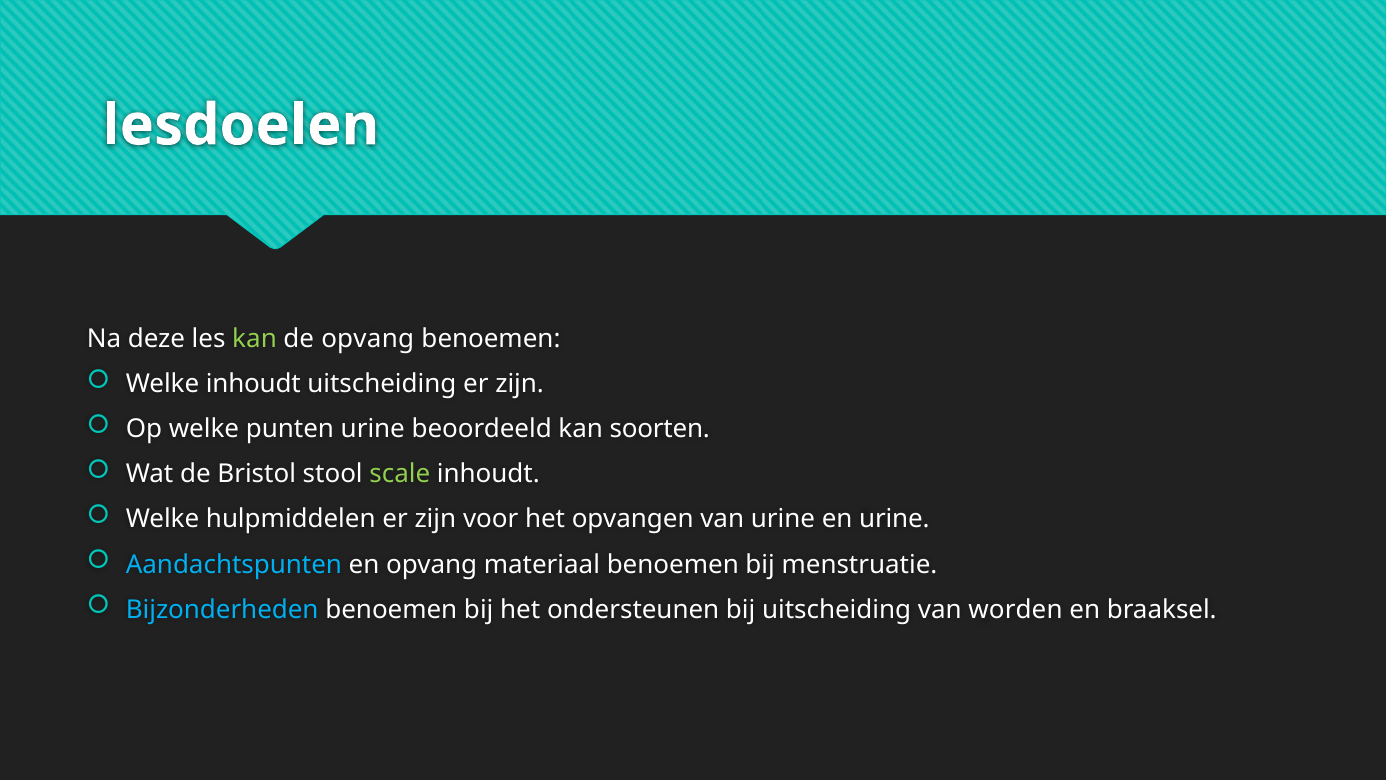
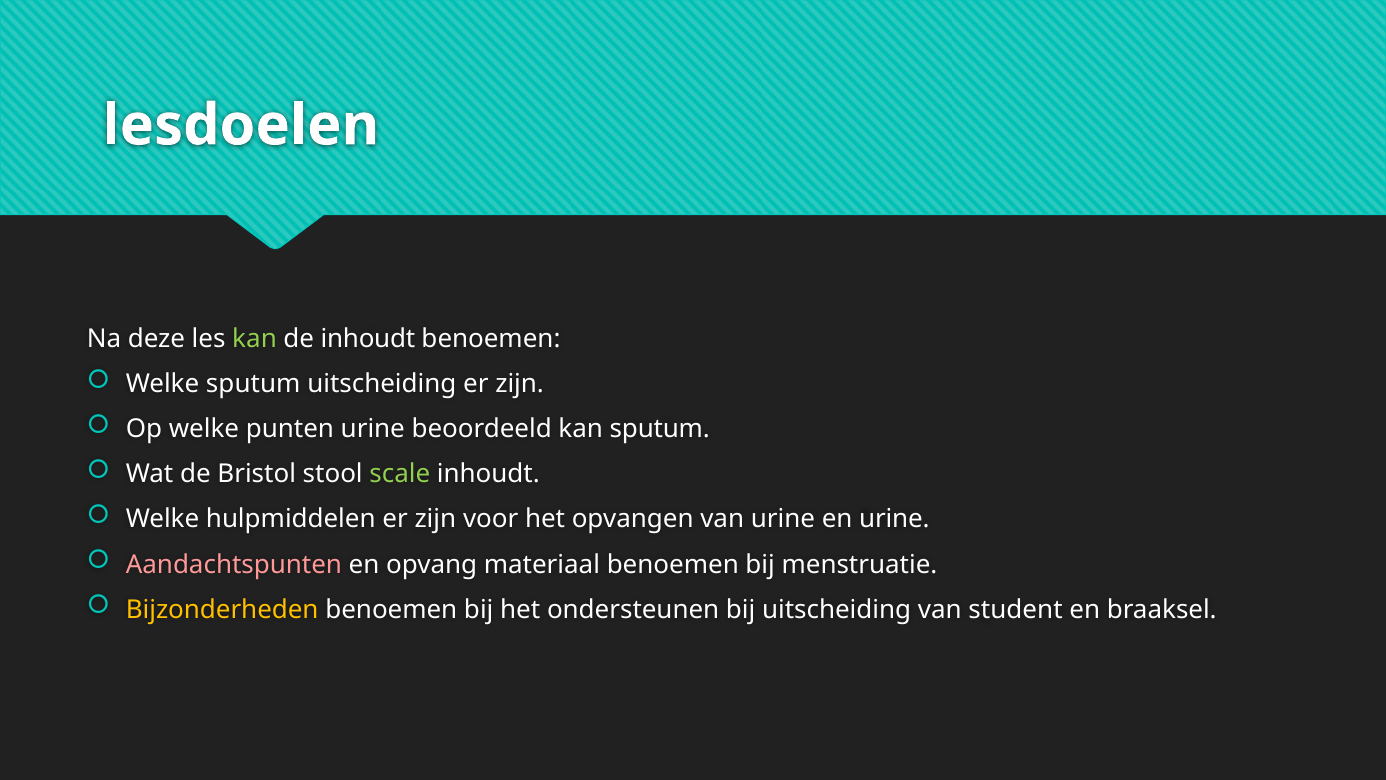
de opvang: opvang -> inhoudt
Welke inhoudt: inhoudt -> sputum
kan soorten: soorten -> sputum
Aandachtspunten colour: light blue -> pink
Bijzonderheden colour: light blue -> yellow
worden: worden -> student
